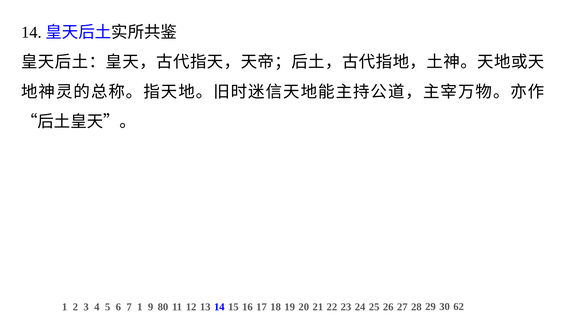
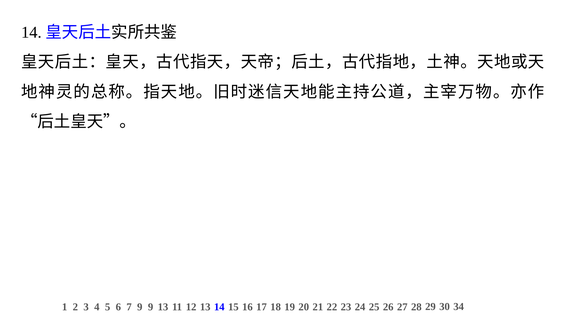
7 1: 1 -> 9
9 80: 80 -> 13
62: 62 -> 34
